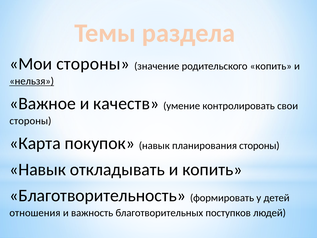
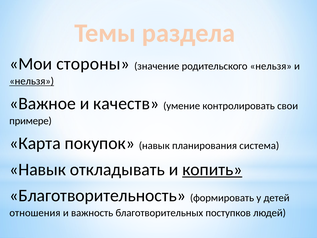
родительского копить: копить -> нельзя
стороны at (30, 121): стороны -> примере
планирования стороны: стороны -> система
копить at (212, 169) underline: none -> present
